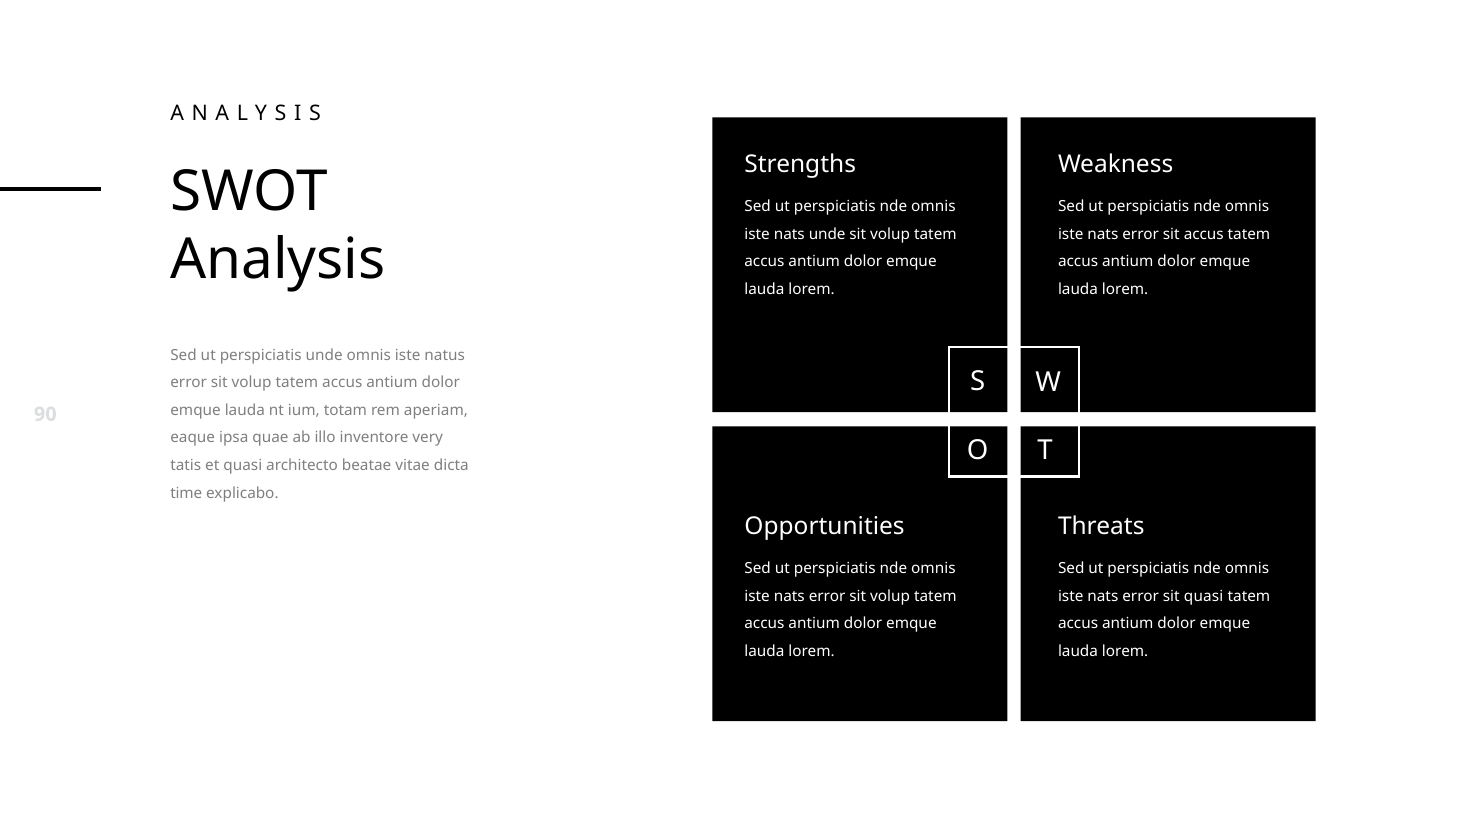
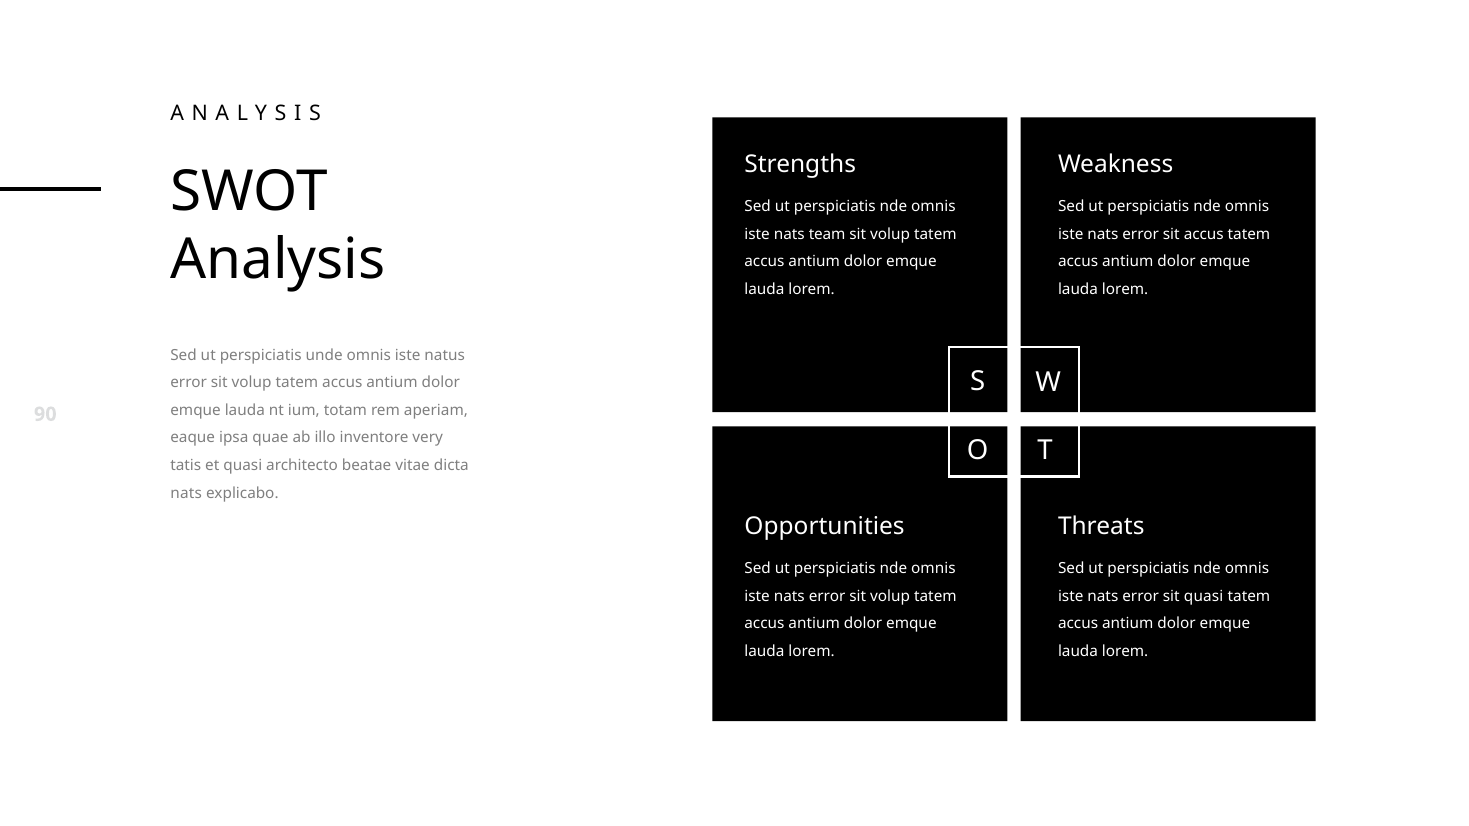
nats unde: unde -> team
time at (186, 493): time -> nats
